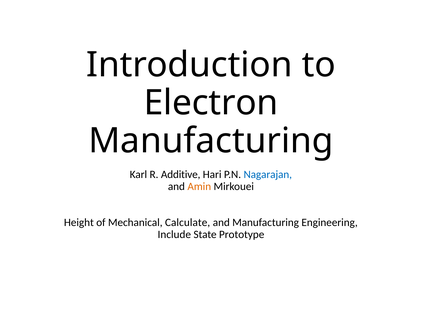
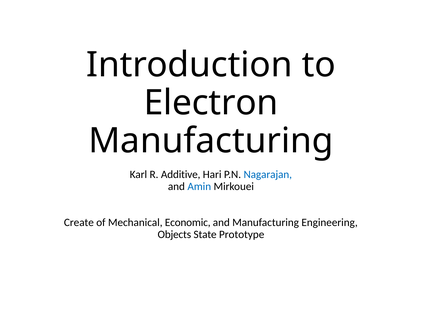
Amin colour: orange -> blue
Height: Height -> Create
Calculate: Calculate -> Economic
Include: Include -> Objects
